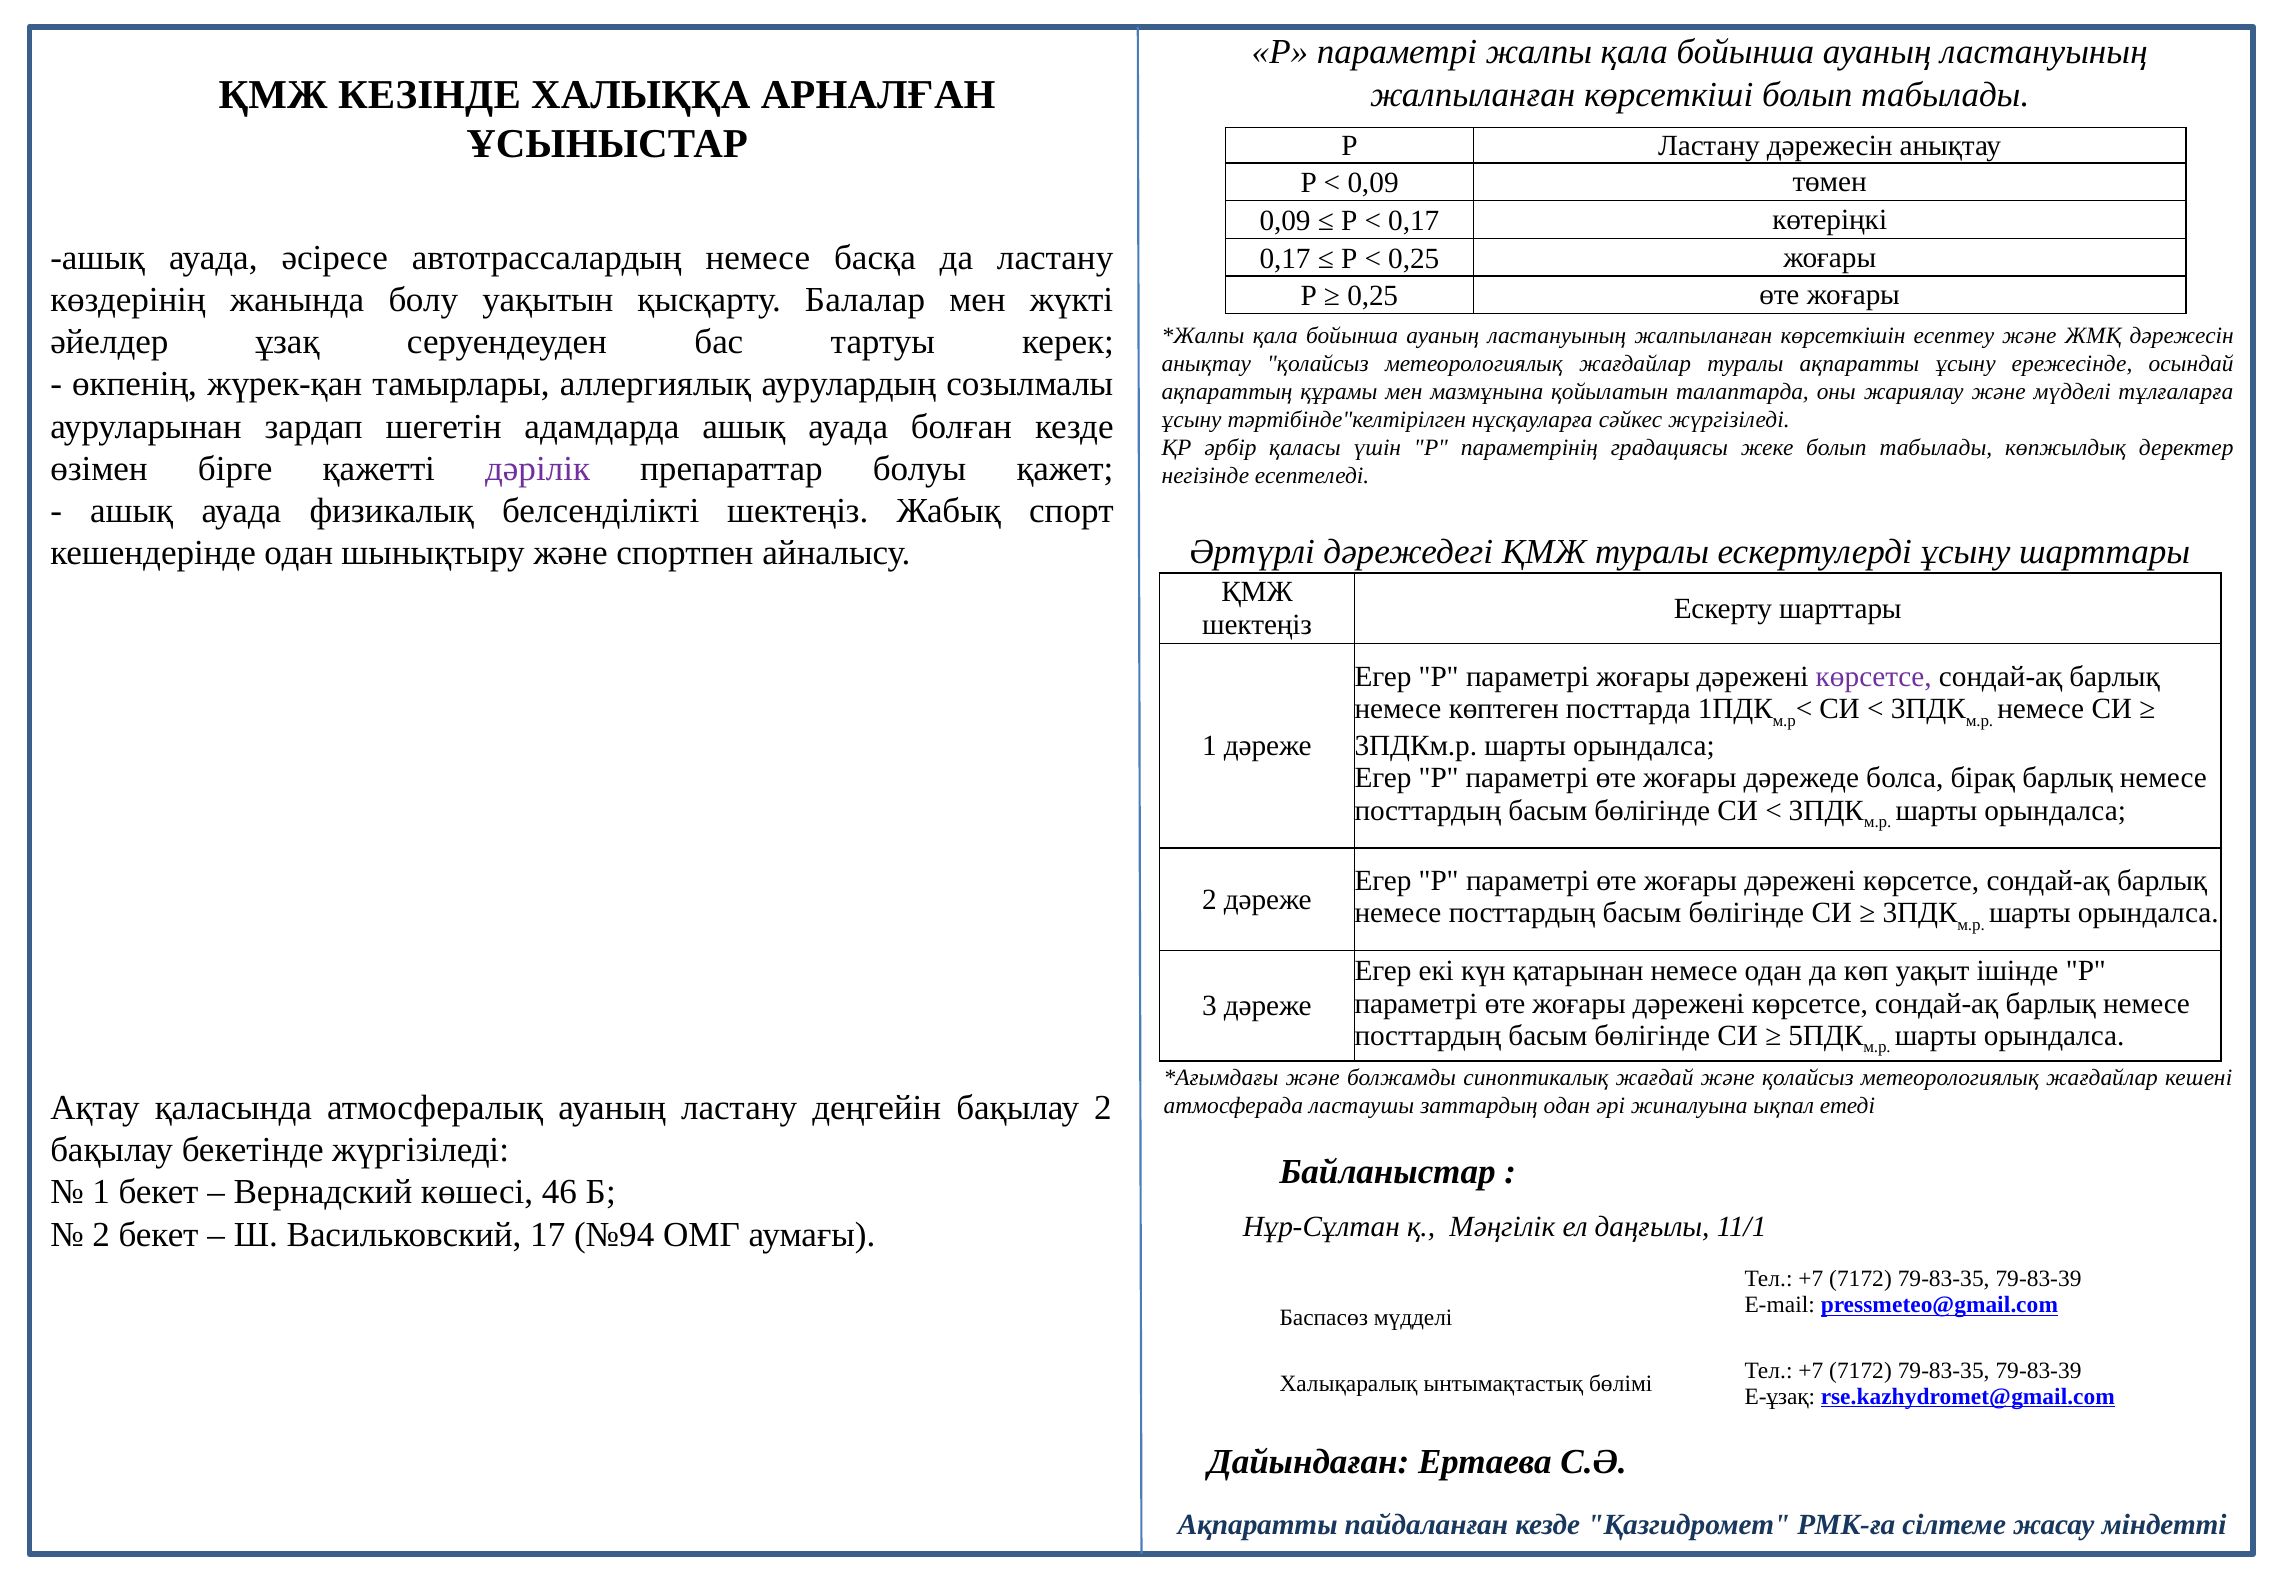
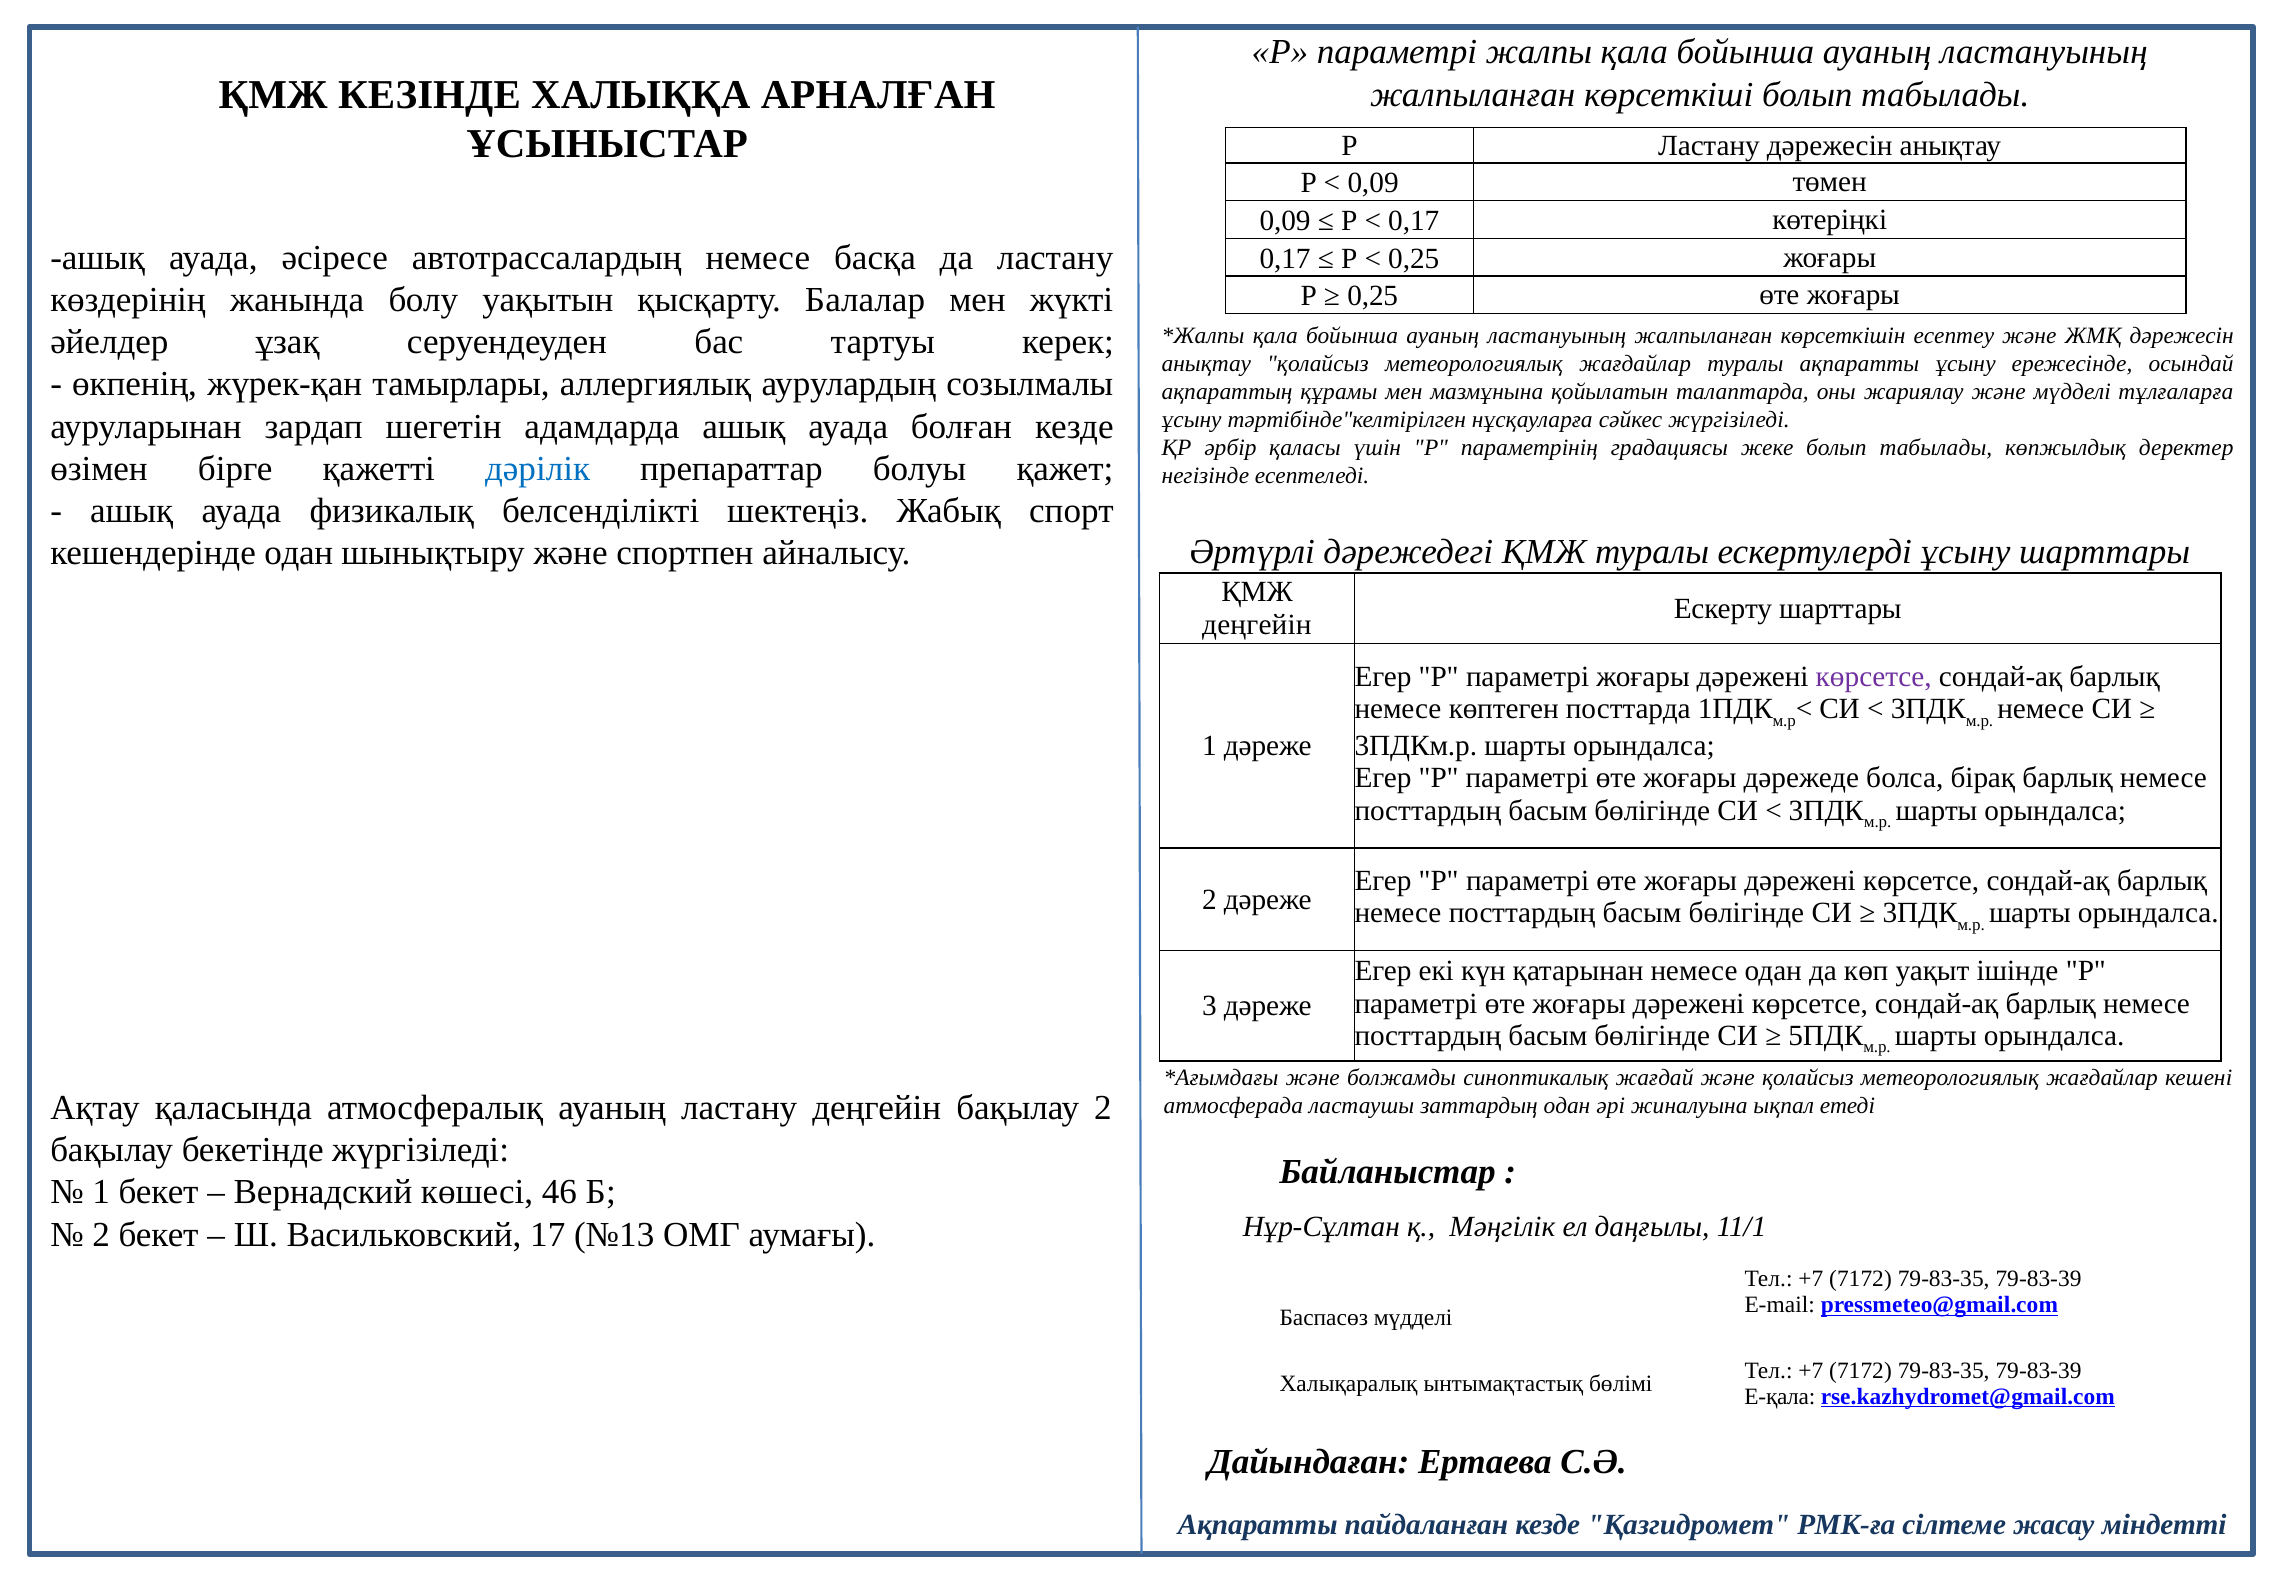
дәрілік colour: purple -> blue
шектеңіз at (1257, 624): шектеңіз -> деңгейін
№94: №94 -> №13
E-ұзақ: E-ұзақ -> E-қала
